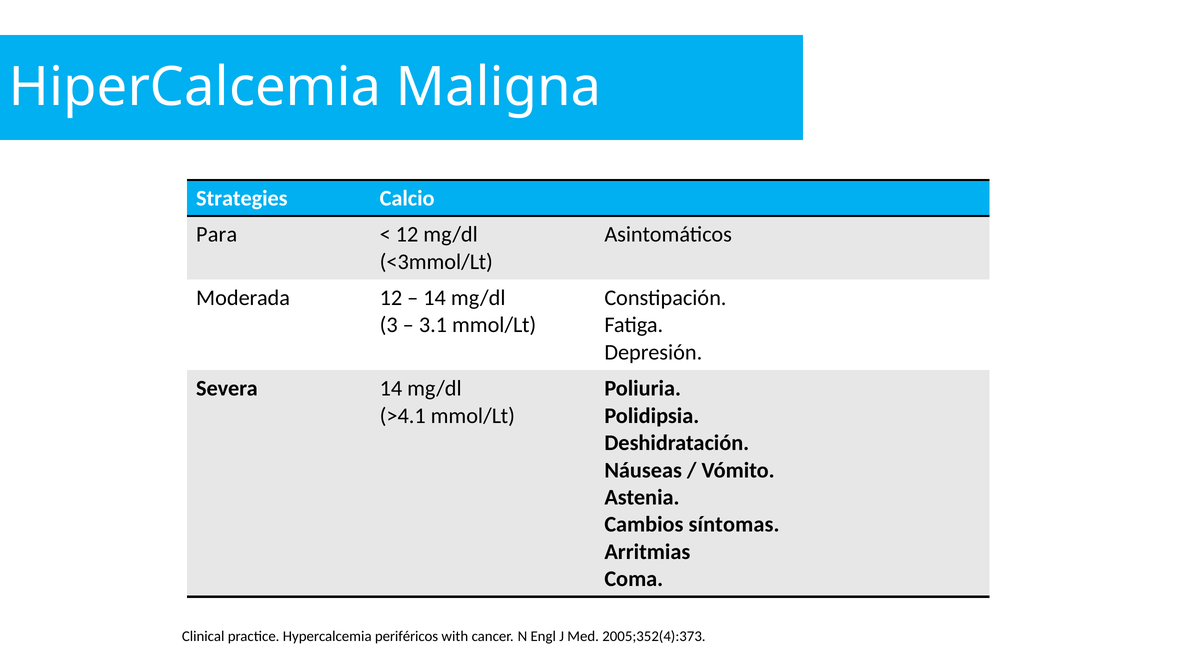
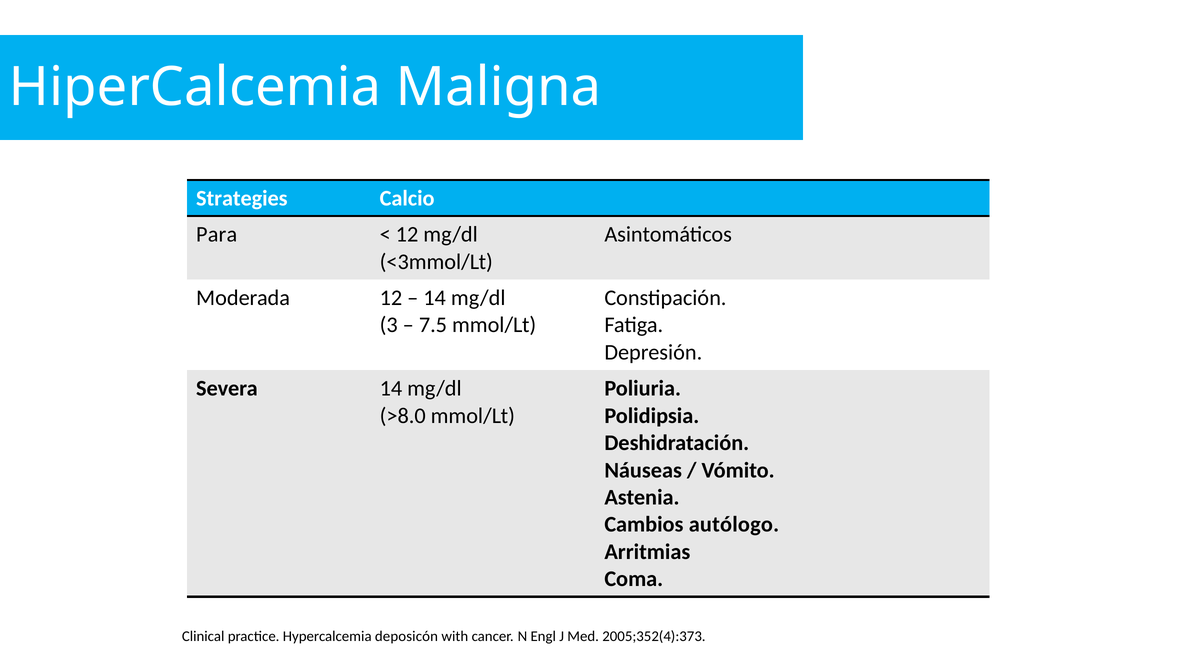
3.1: 3.1 -> 7.5
>4.1: >4.1 -> >8.0
síntomas: síntomas -> autólogo
periféricos: periféricos -> deposicón
